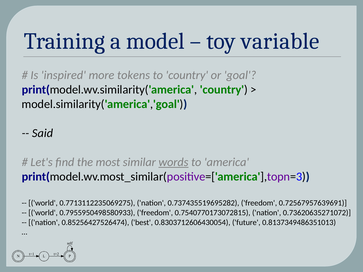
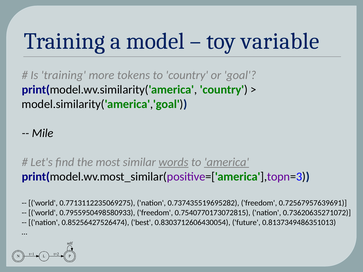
Is inspired: inspired -> training
Said: Said -> Mile
america underline: none -> present
